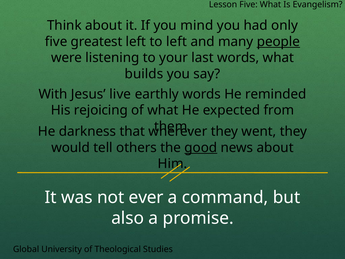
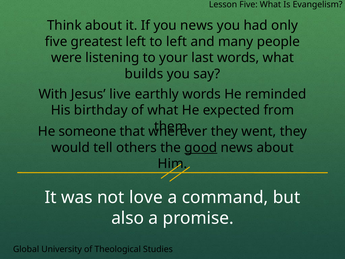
you mind: mind -> news
people underline: present -> none
rejoicing: rejoicing -> birthday
darkness: darkness -> someone
ever: ever -> love
